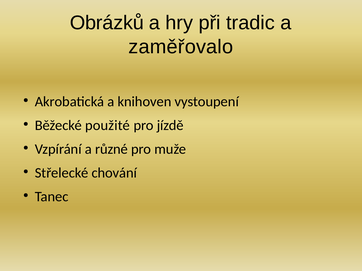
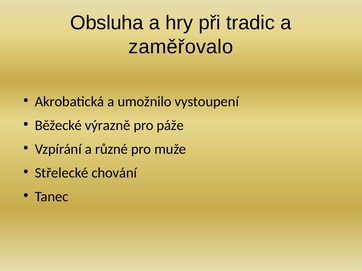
Obrázků: Obrázků -> Obsluha
knihoven: knihoven -> umožnilo
použité: použité -> výrazně
jízdě: jízdě -> páže
